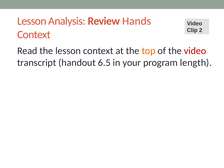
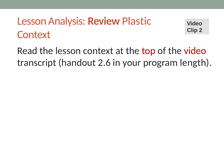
Hands: Hands -> Plastic
top colour: orange -> red
6.5: 6.5 -> 2.6
